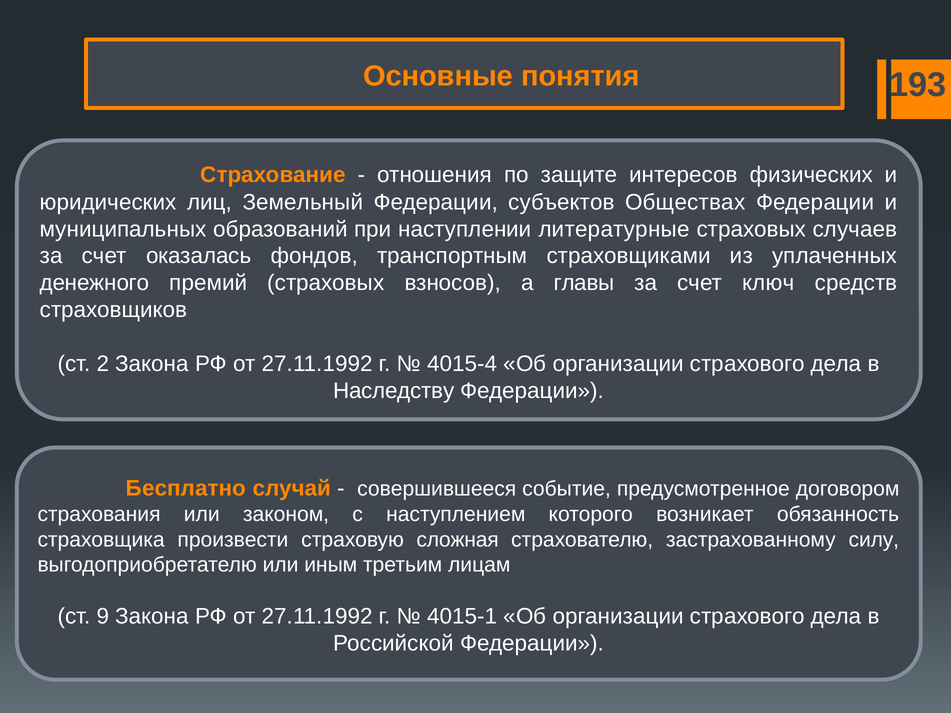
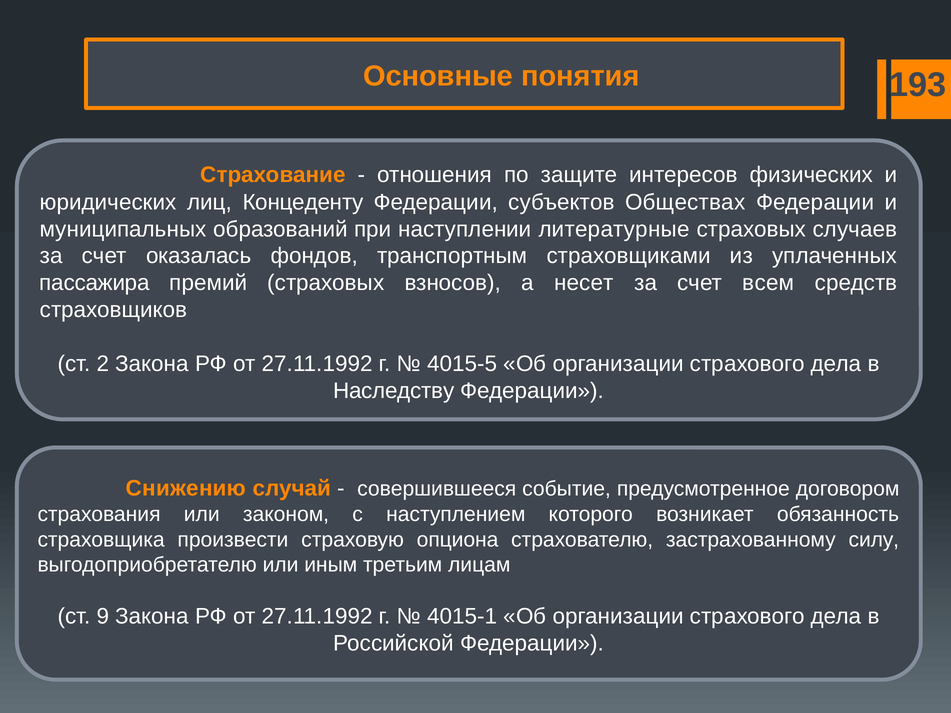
Земельный: Земельный -> Концеденту
денежного: денежного -> пассажира
главы: главы -> несет
ключ: ключ -> всем
4015-4: 4015-4 -> 4015-5
Бесплатно: Бесплатно -> Снижению
сложная: сложная -> опциона
